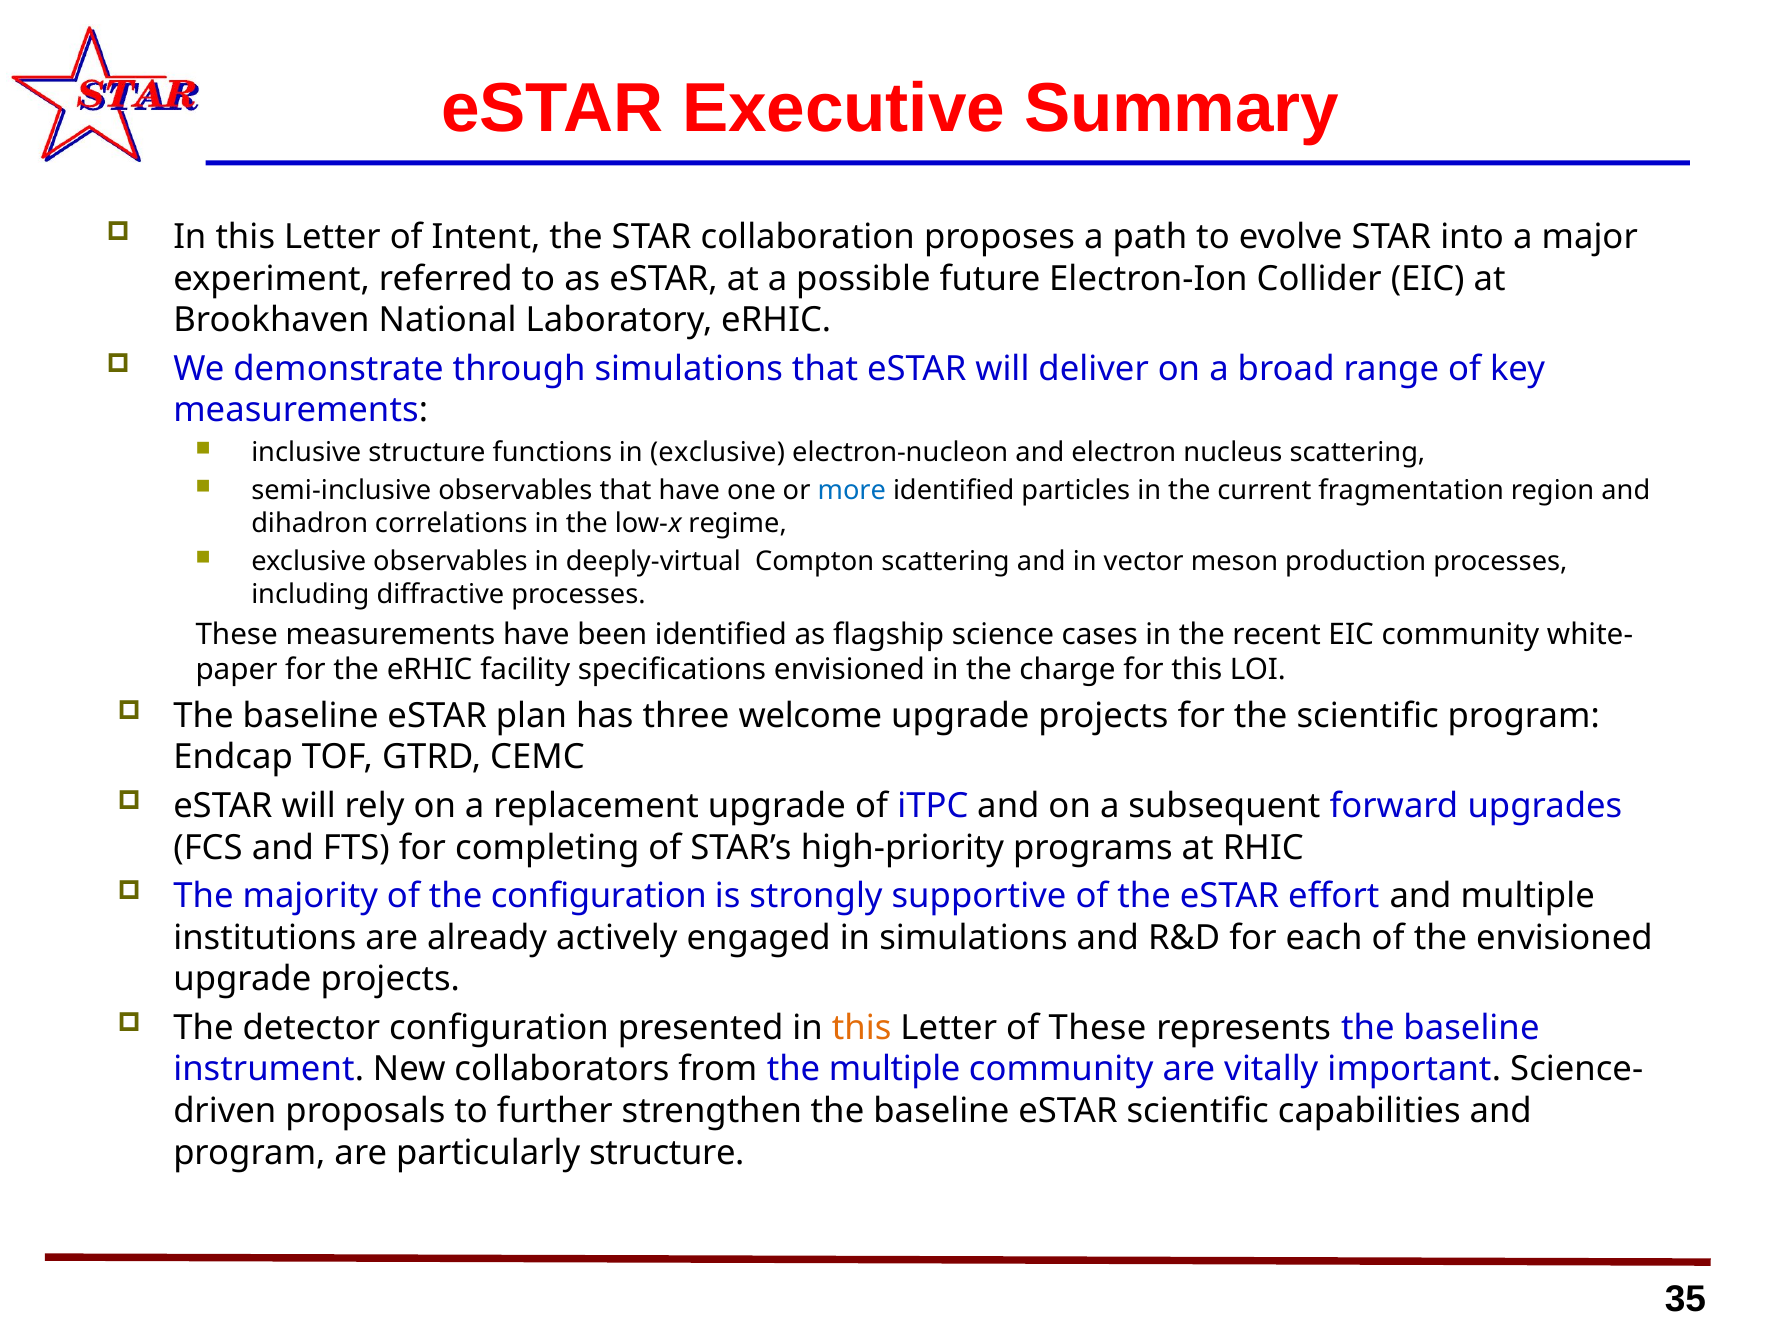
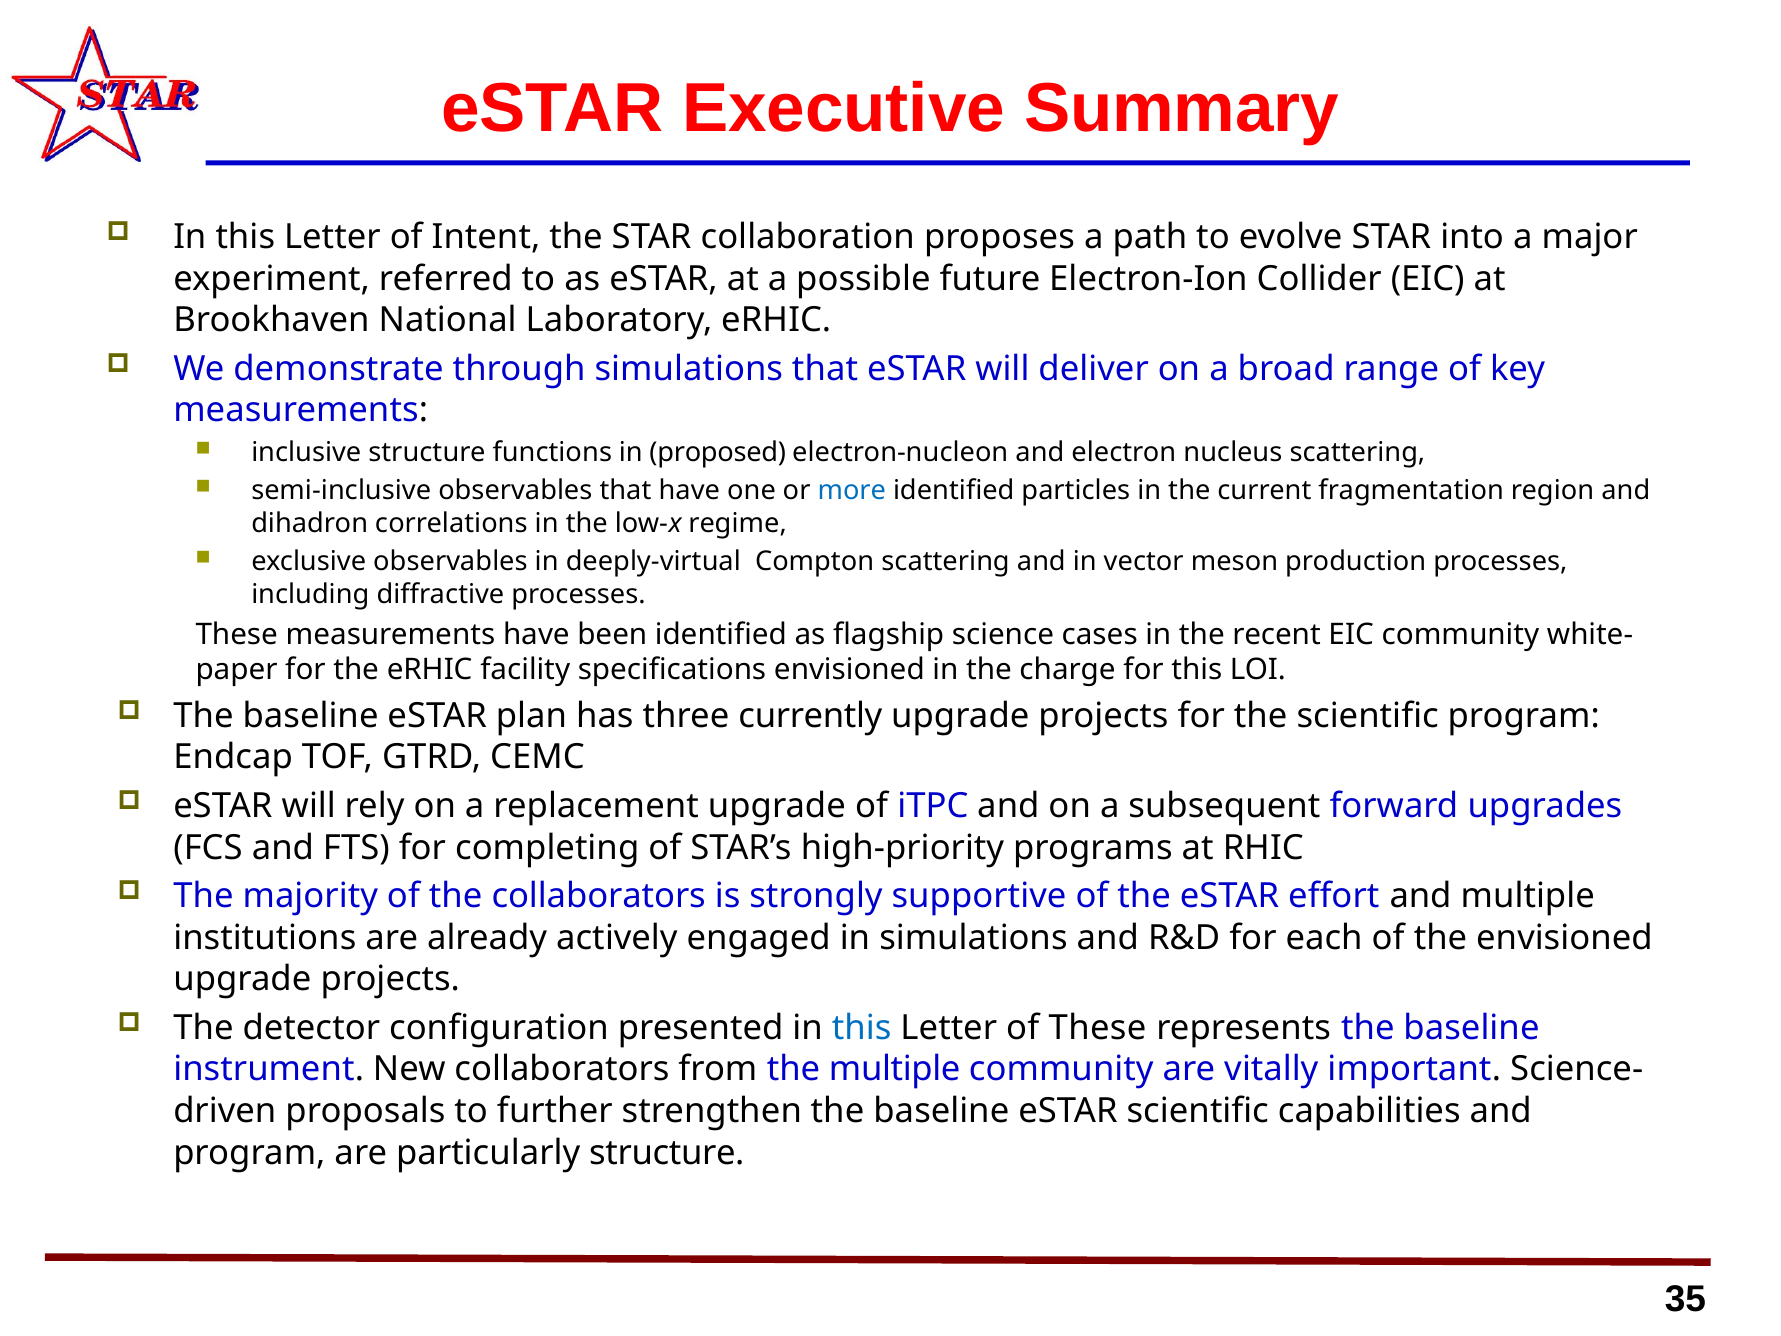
in exclusive: exclusive -> proposed
welcome: welcome -> currently
the configuration: configuration -> collaborators
this at (862, 1028) colour: orange -> blue
